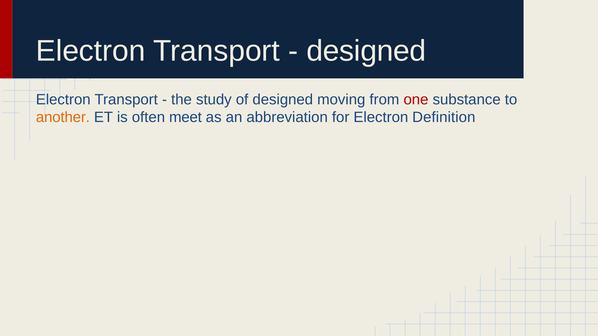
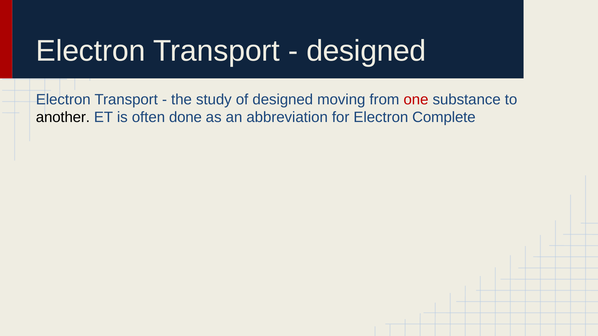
another colour: orange -> black
meet: meet -> done
Definition: Definition -> Complete
